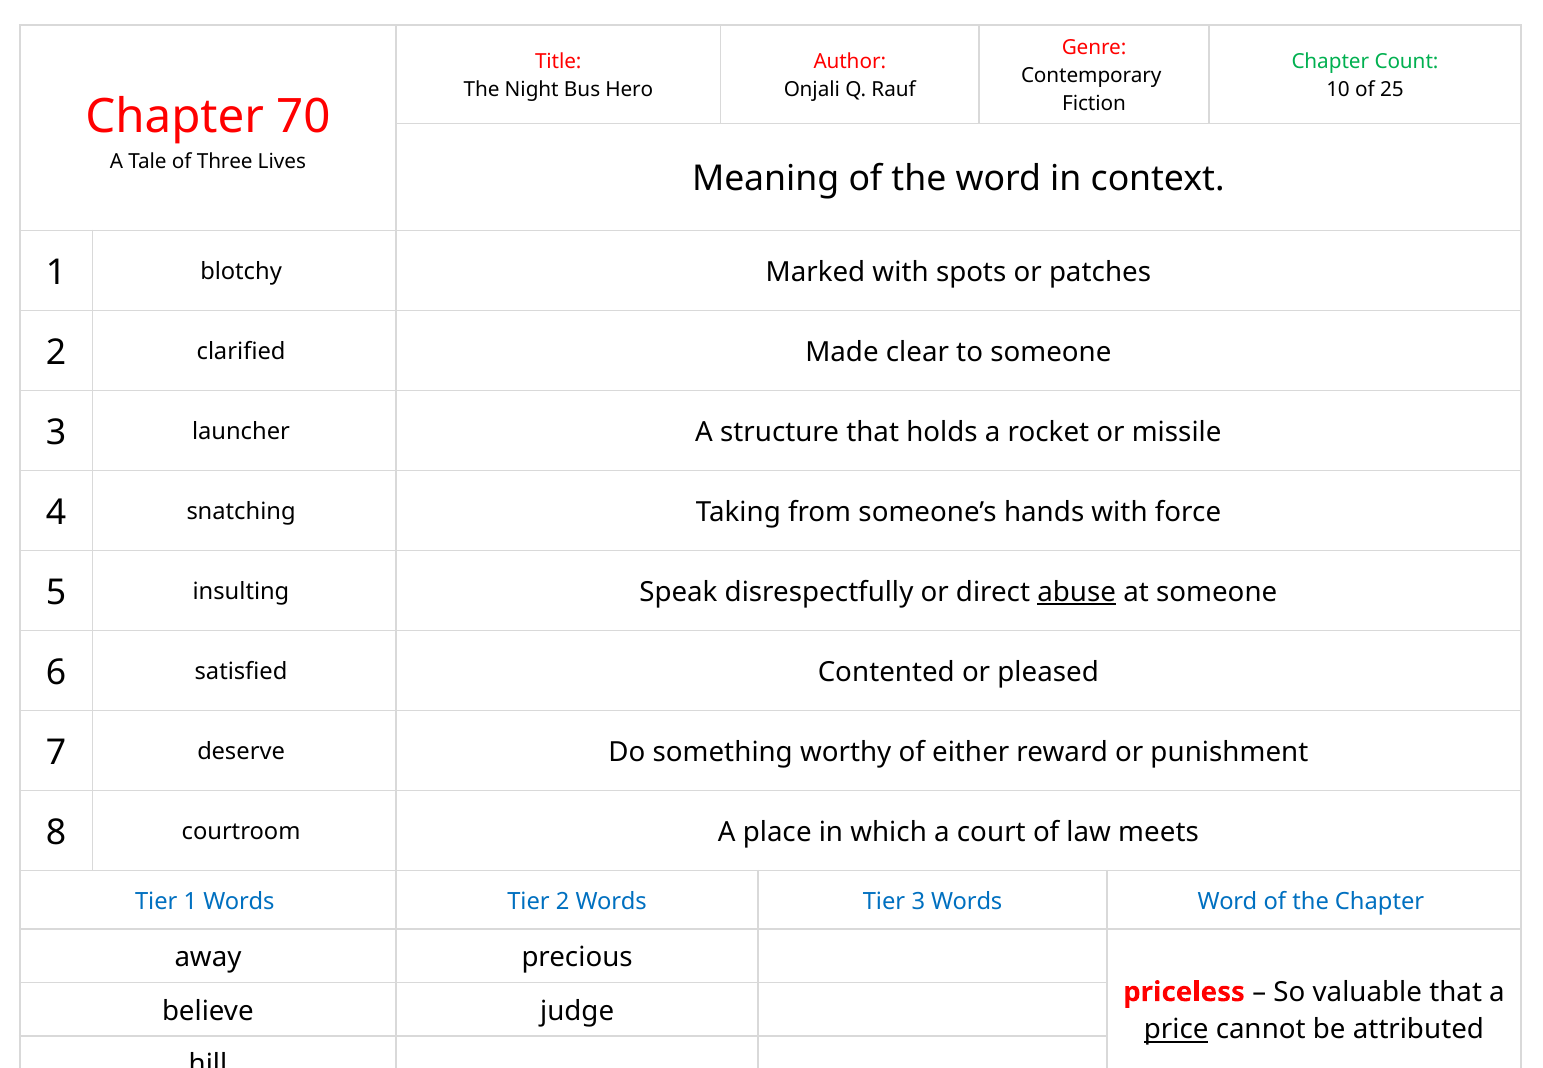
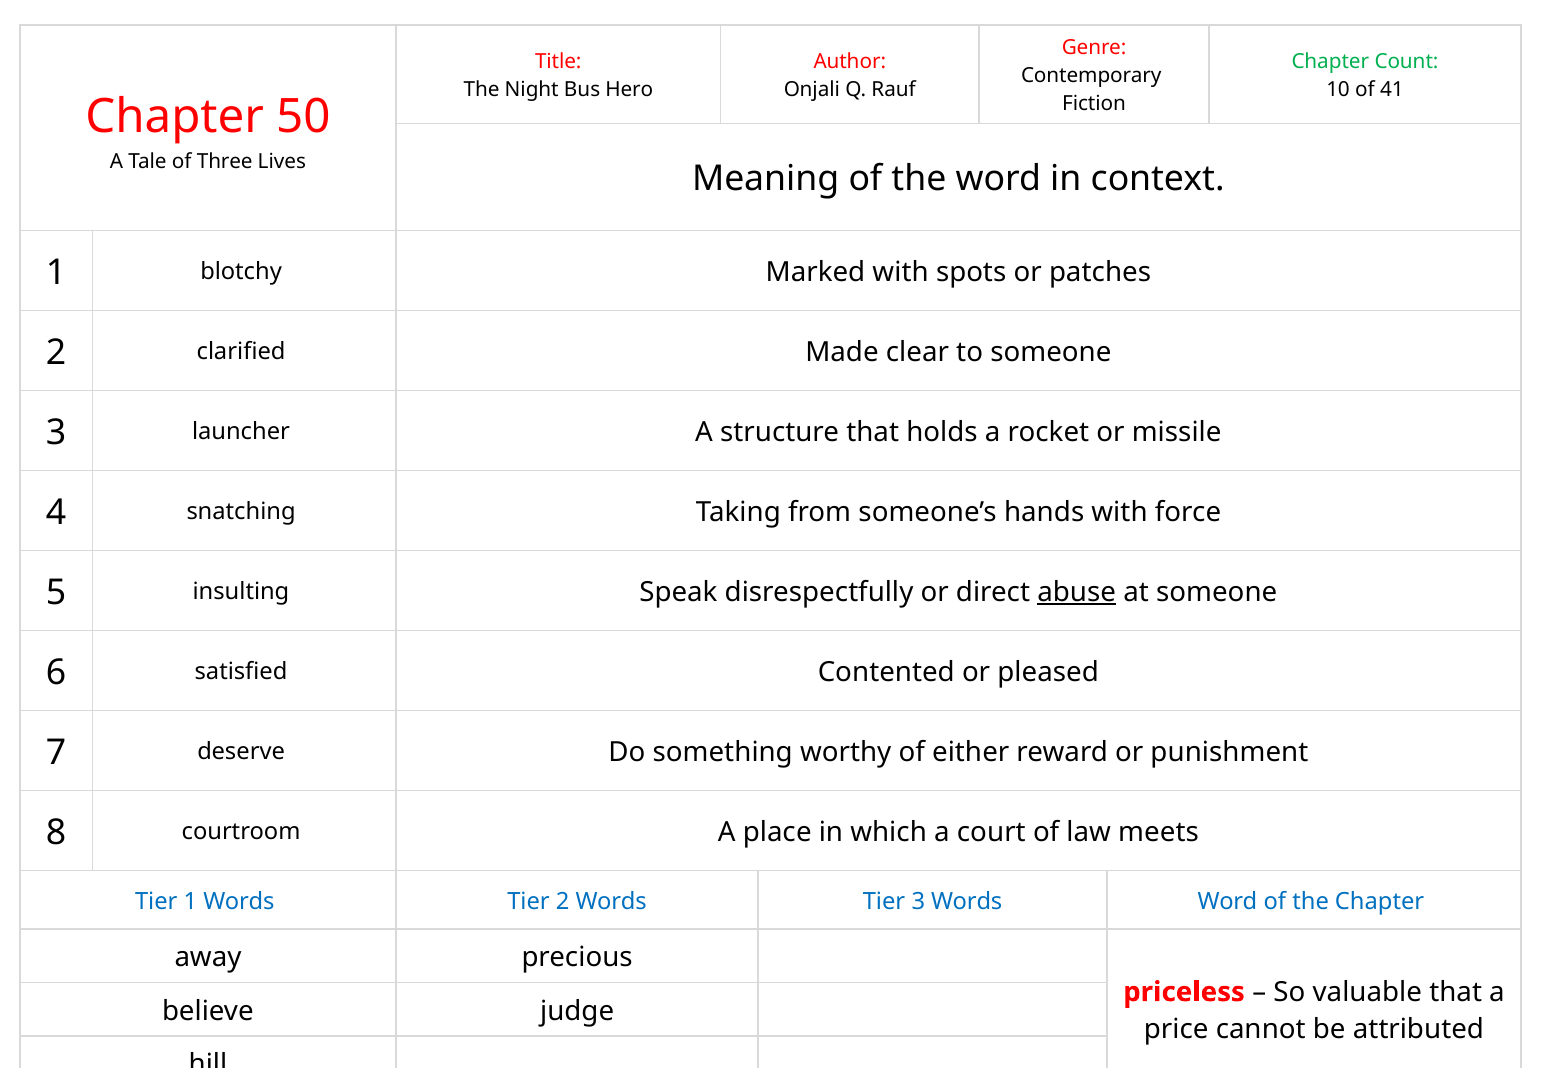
25: 25 -> 41
70: 70 -> 50
price underline: present -> none
